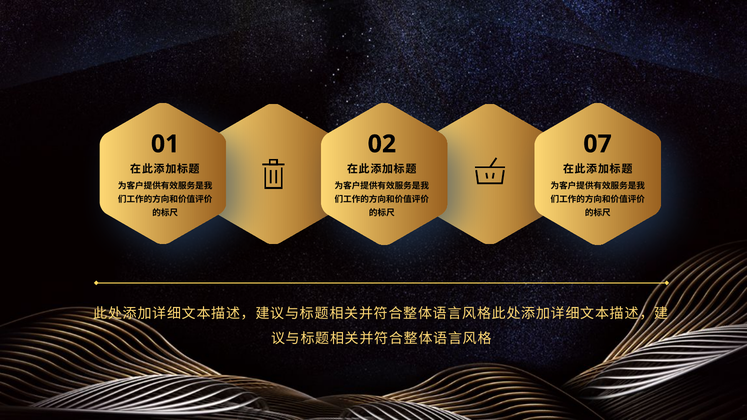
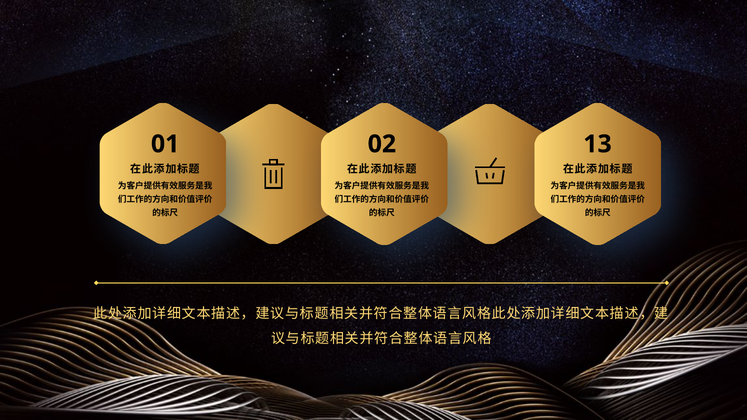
07: 07 -> 13
